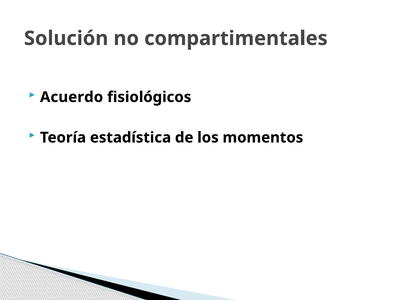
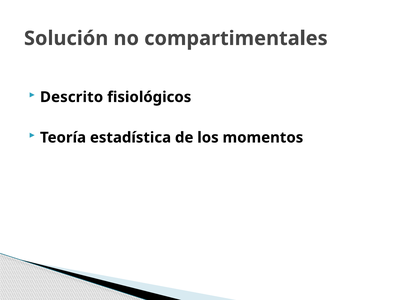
Acuerdo: Acuerdo -> Descrito
